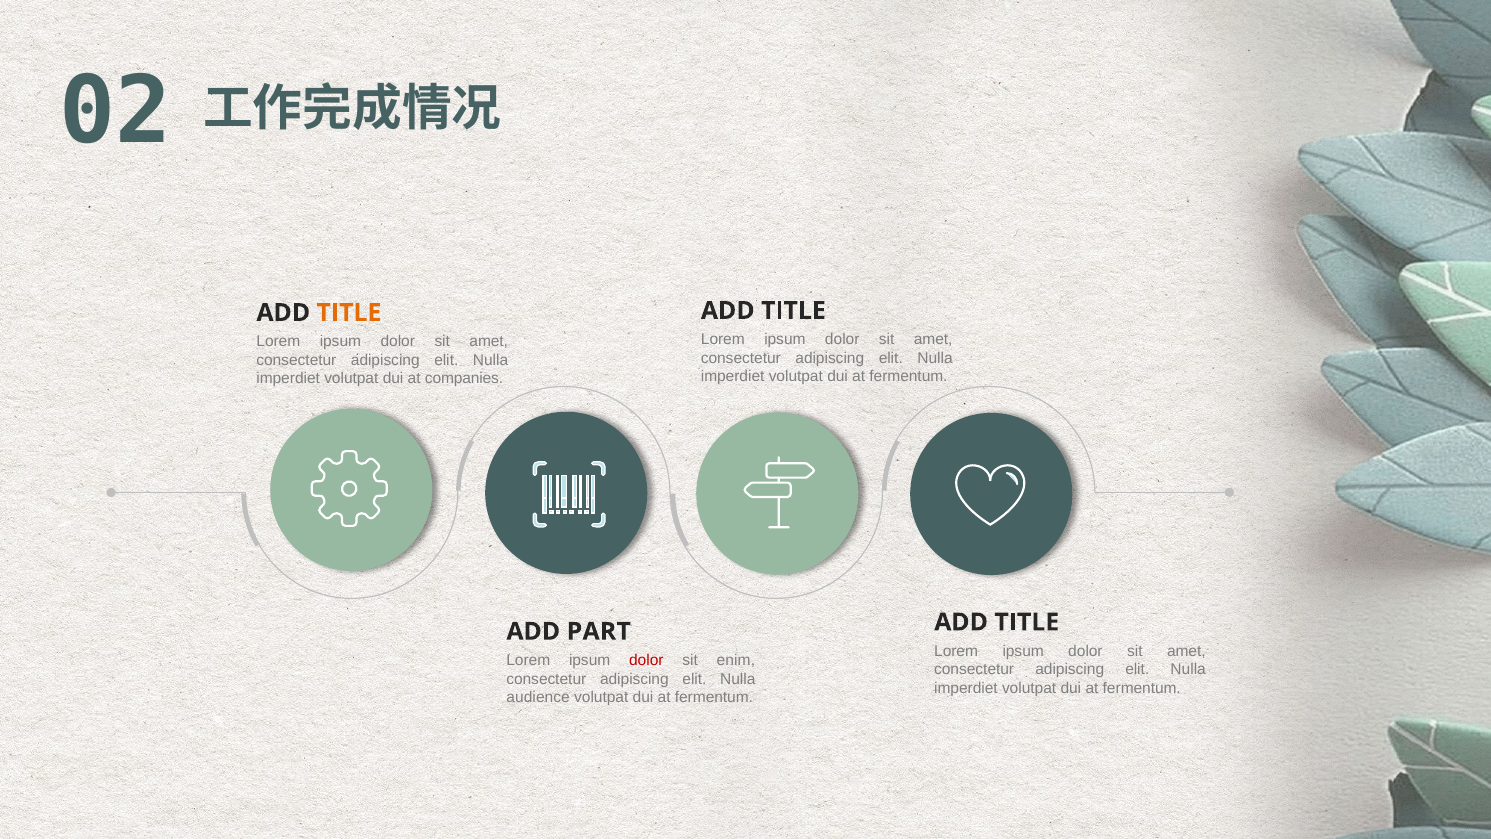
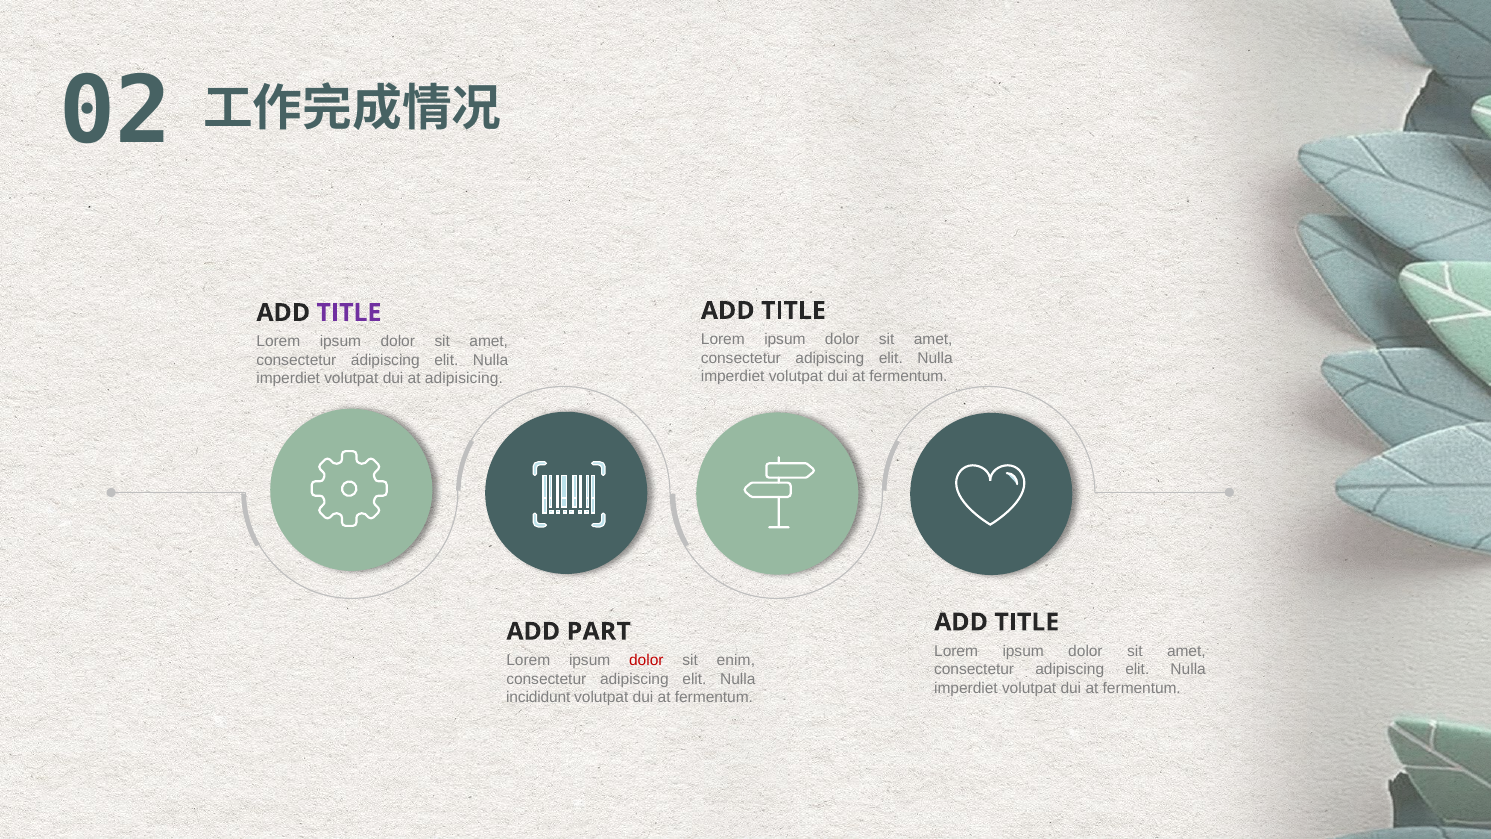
TITLE at (349, 313) colour: orange -> purple
companies: companies -> adipisicing
audience: audience -> incididunt
